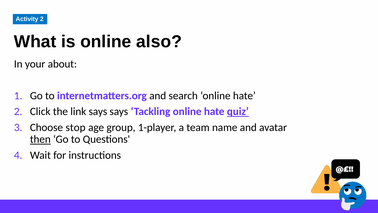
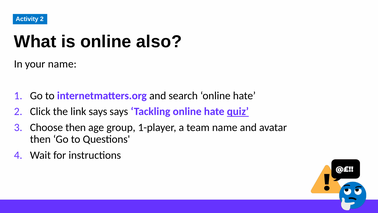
your about: about -> name
Choose stop: stop -> then
then at (40, 139) underline: present -> none
